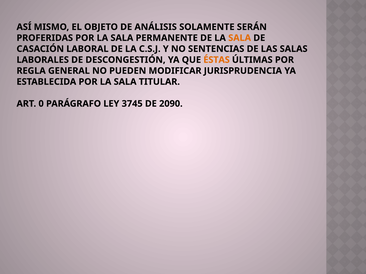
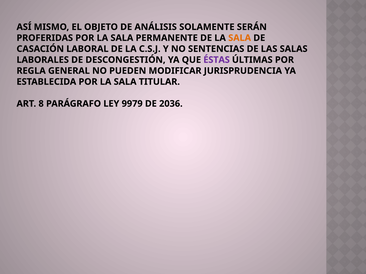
ÉSTAS colour: orange -> purple
0: 0 -> 8
3745: 3745 -> 9979
2090: 2090 -> 2036
